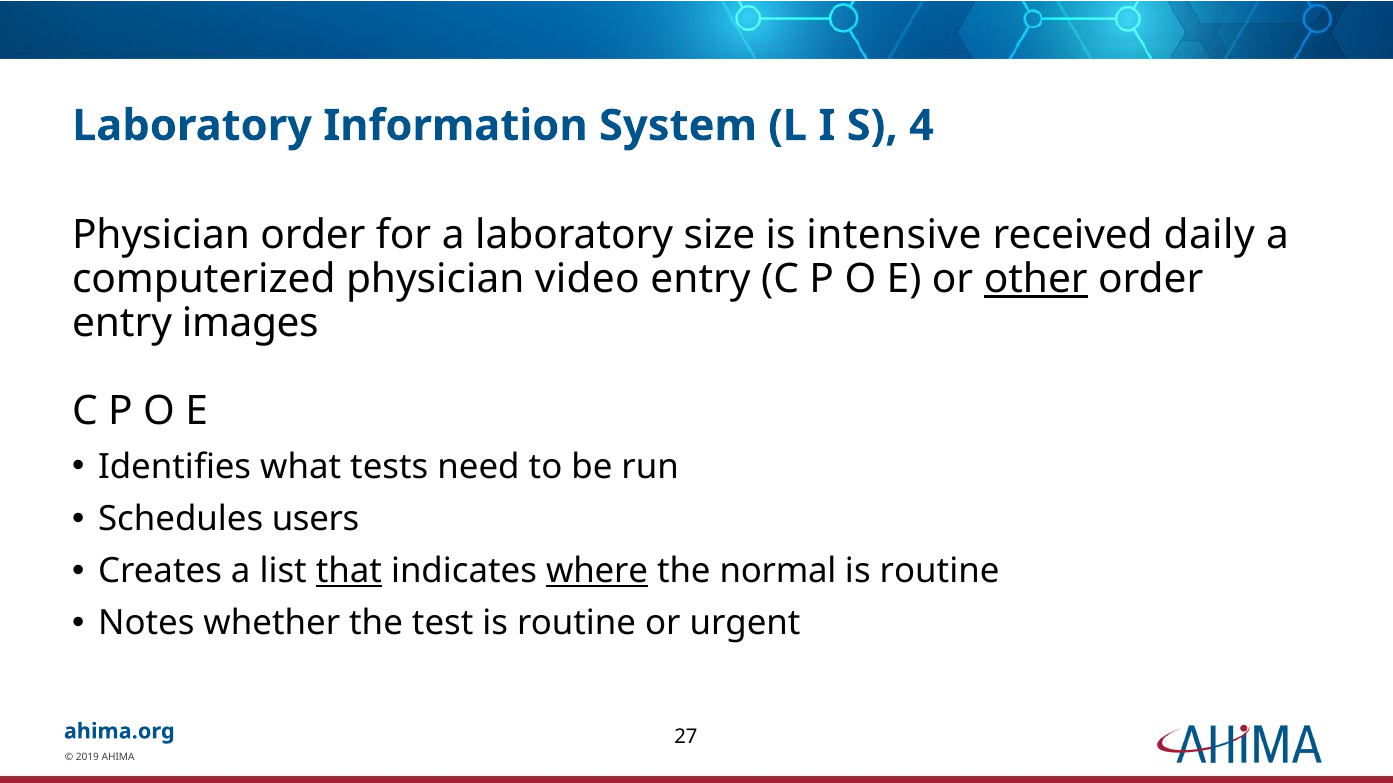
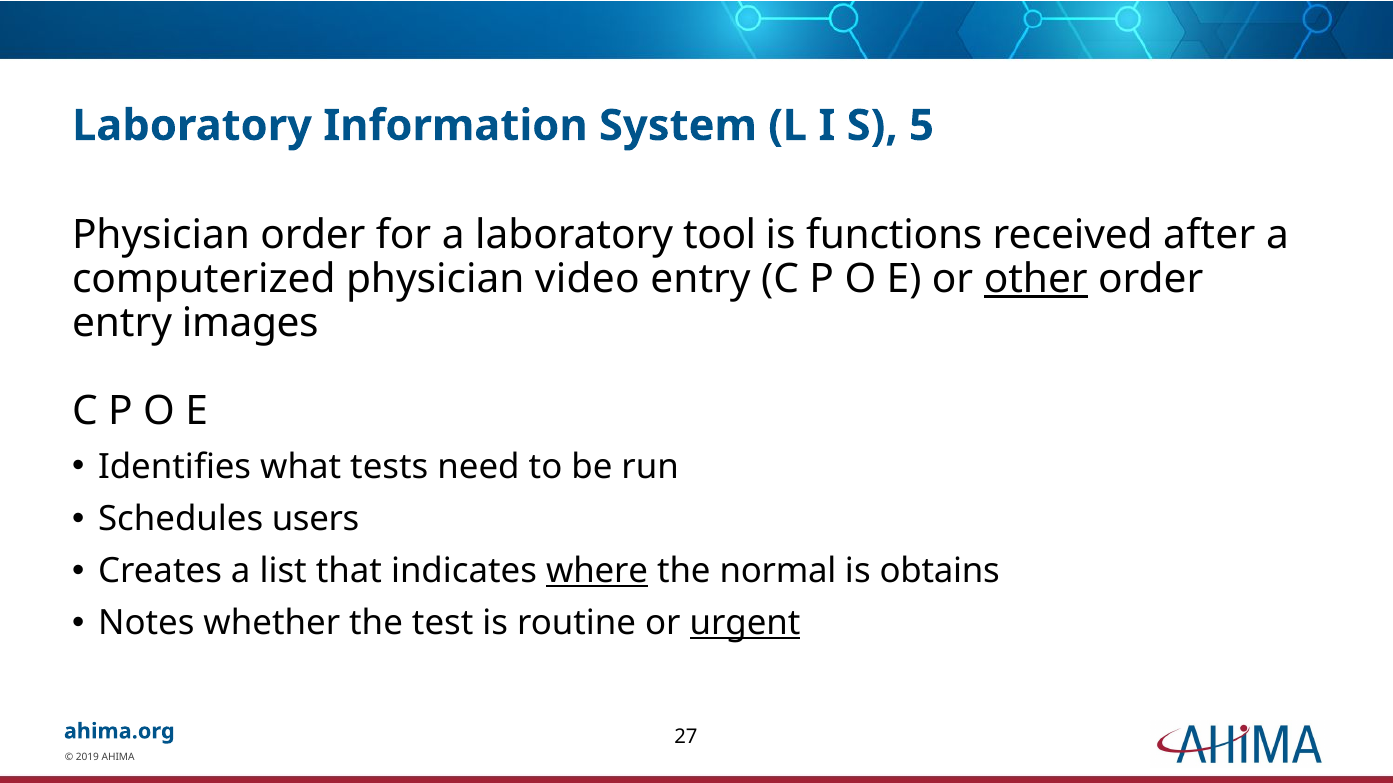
4: 4 -> 5
size: size -> tool
intensive: intensive -> functions
daily: daily -> after
that underline: present -> none
routine at (940, 571): routine -> obtains
urgent underline: none -> present
